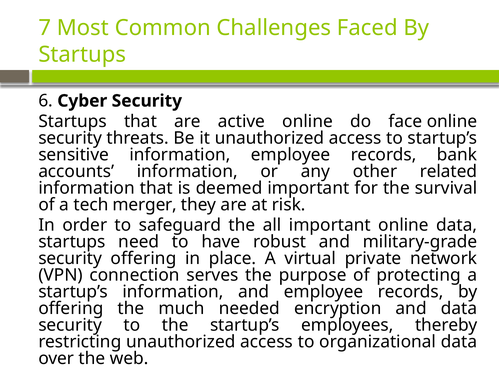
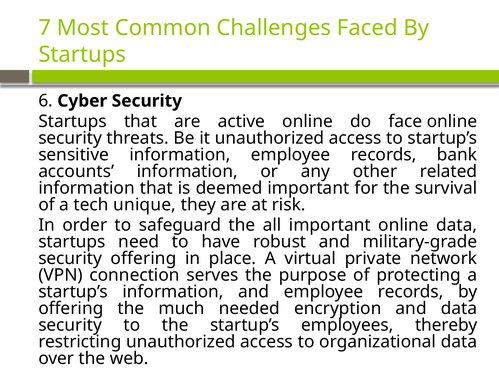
merger: merger -> unique
